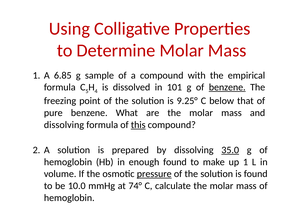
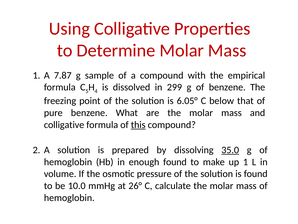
6.85: 6.85 -> 7.87
101: 101 -> 299
benzene at (227, 87) underline: present -> none
9.25°: 9.25° -> 6.05°
dissolving at (64, 124): dissolving -> colligative
pressure underline: present -> none
74°: 74° -> 26°
